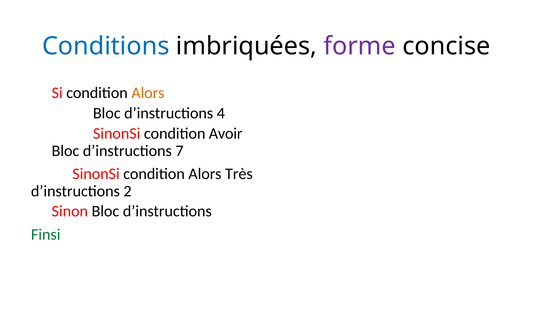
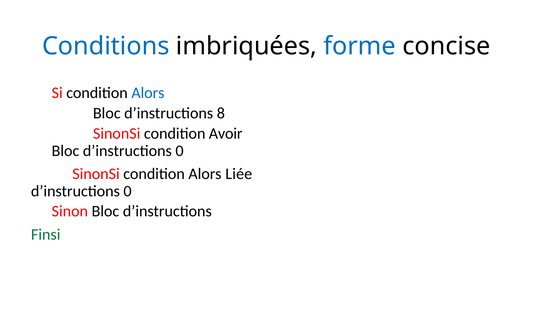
forme colour: purple -> blue
Alors at (148, 93) colour: orange -> blue
4: 4 -> 8
Bloc d’instructions 7: 7 -> 0
Très: Très -> Liée
2 at (128, 191): 2 -> 0
